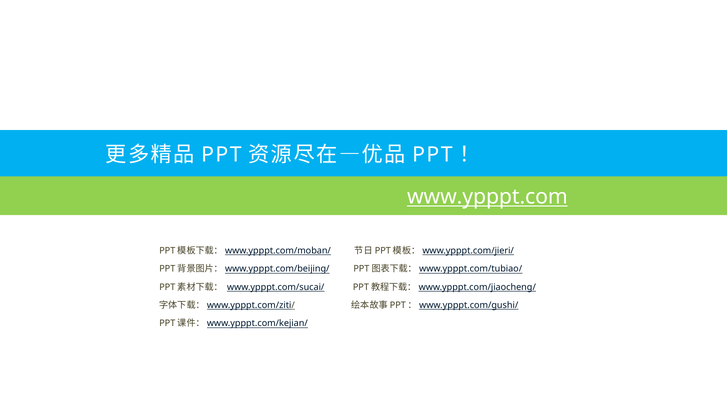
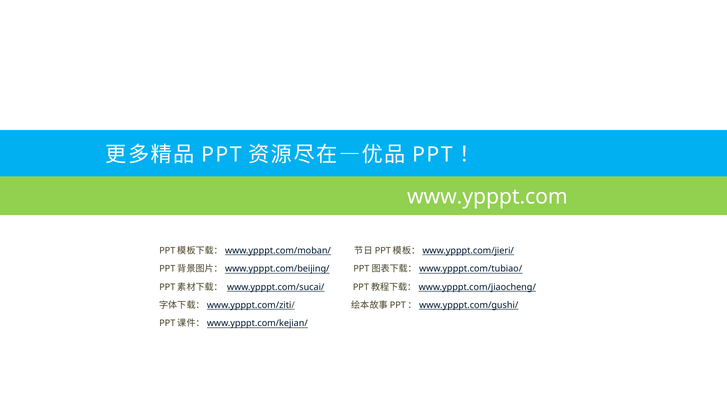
www.ypppt.com underline: present -> none
